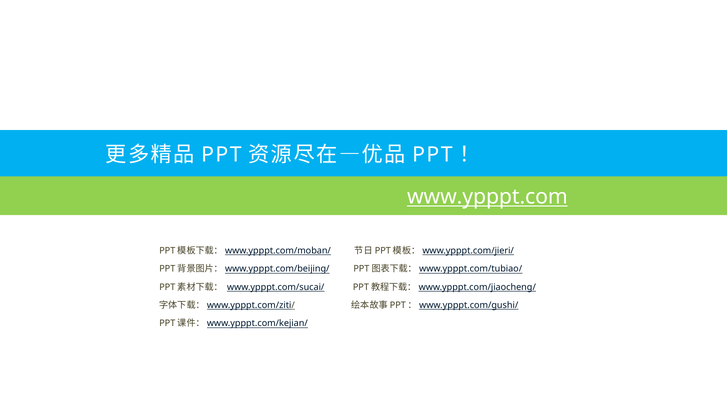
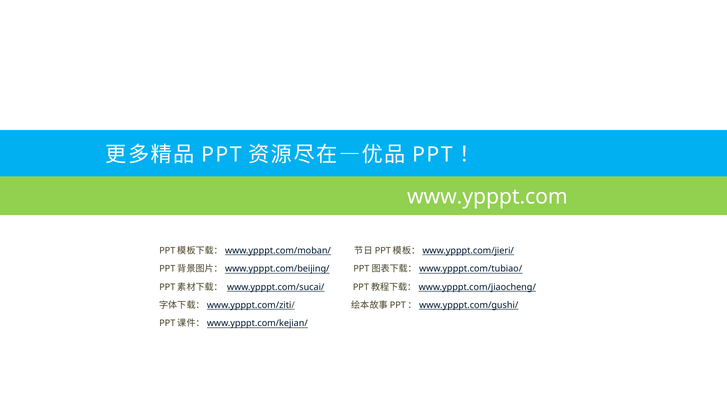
www.ypppt.com underline: present -> none
